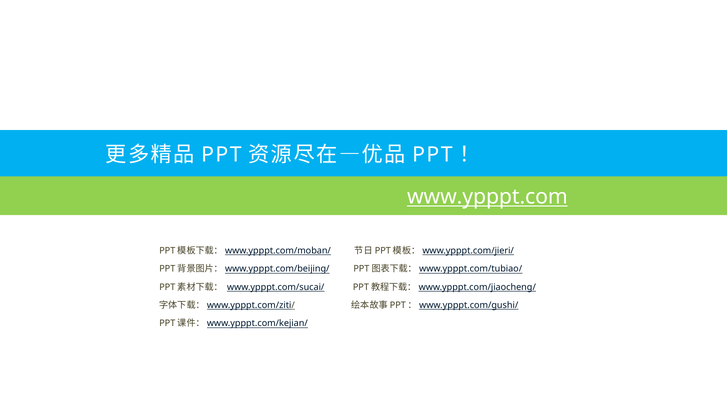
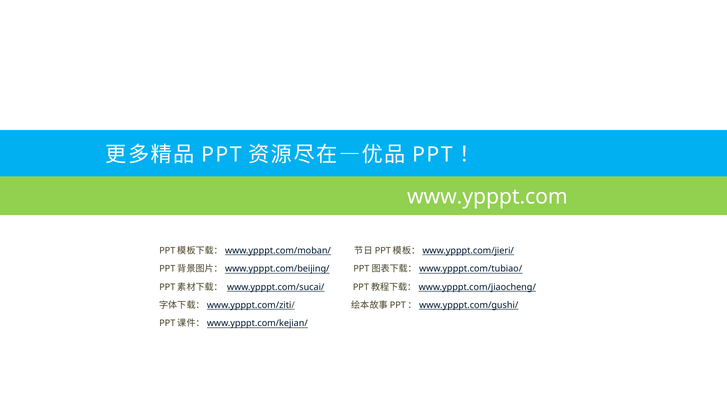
www.ypppt.com underline: present -> none
